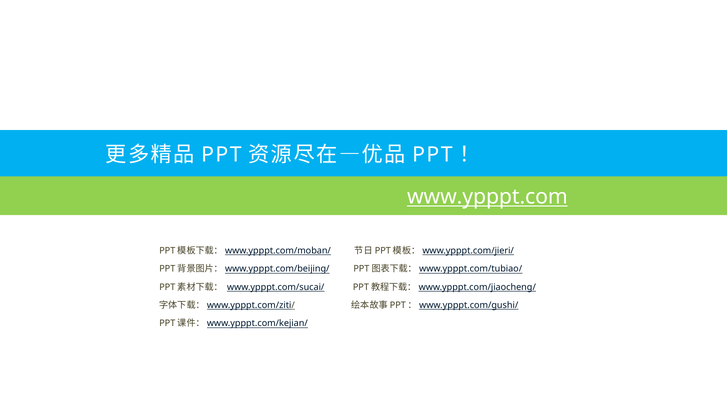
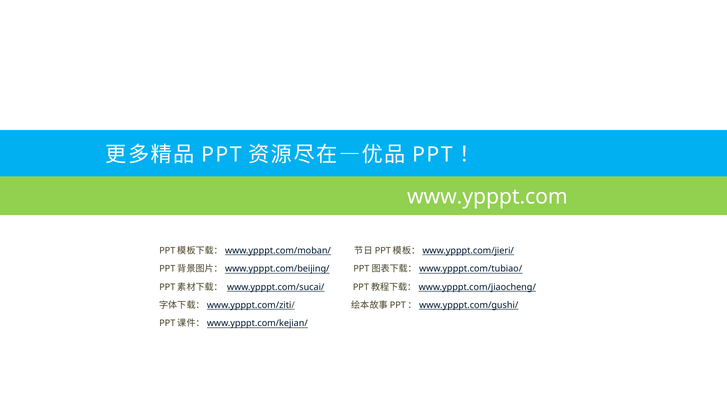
www.ypppt.com underline: present -> none
